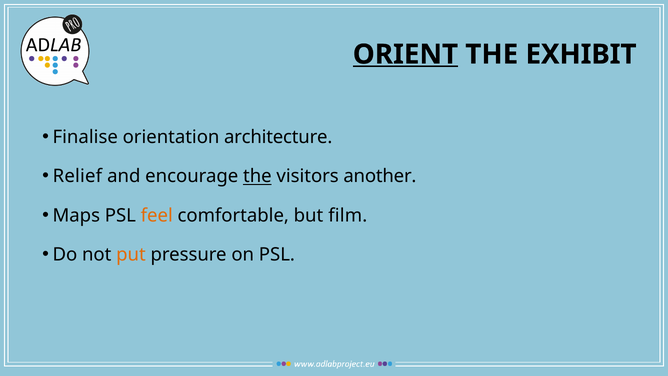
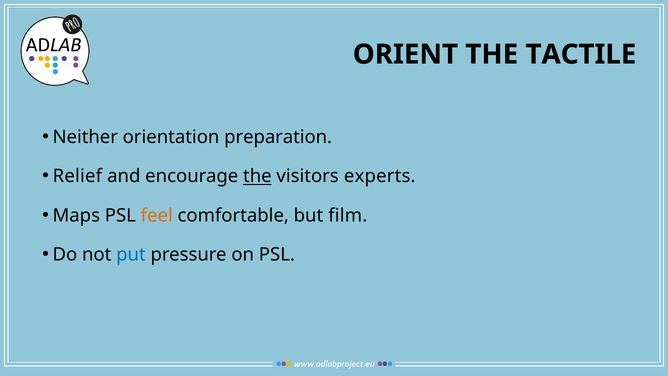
ORIENT underline: present -> none
EXHIBIT: EXHIBIT -> TACTILE
Finalise: Finalise -> Neither
architecture: architecture -> preparation
another: another -> experts
put colour: orange -> blue
